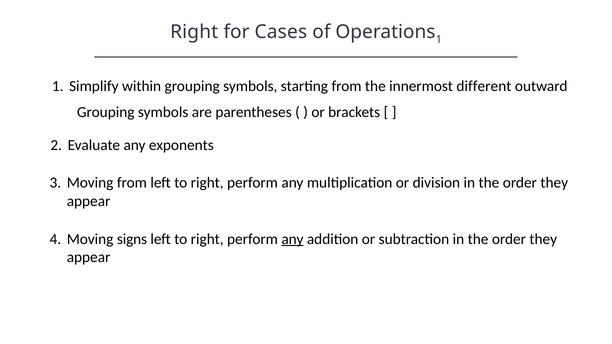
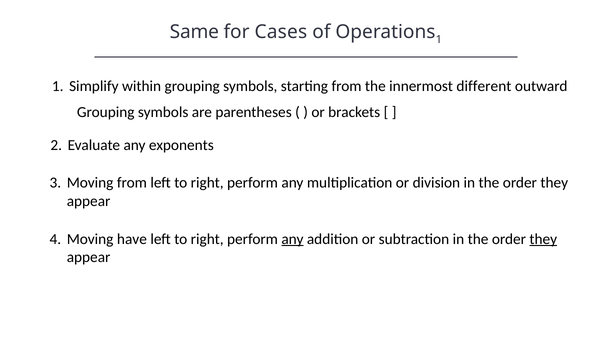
Right at (194, 32): Right -> Same
signs: signs -> have
they at (543, 239) underline: none -> present
